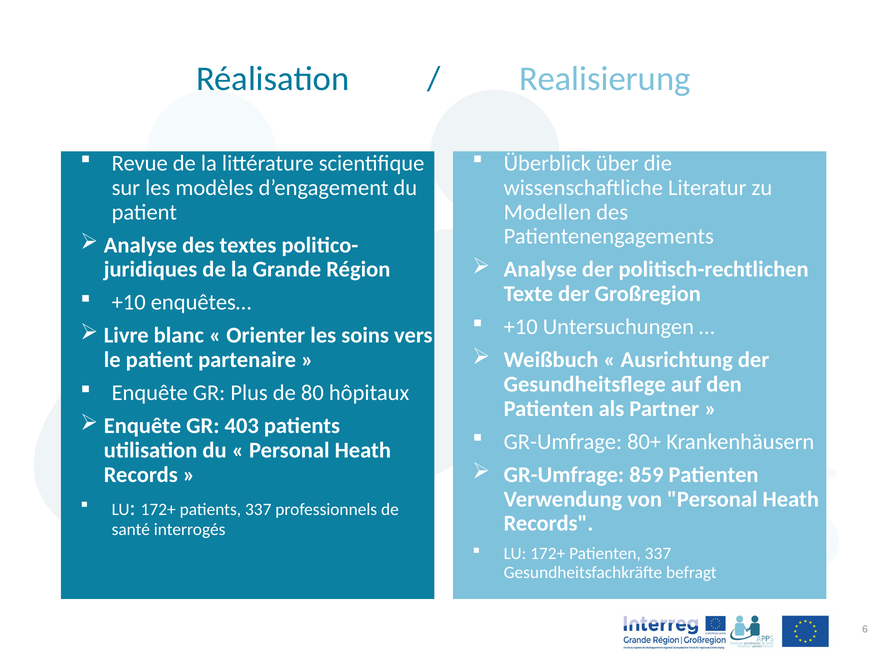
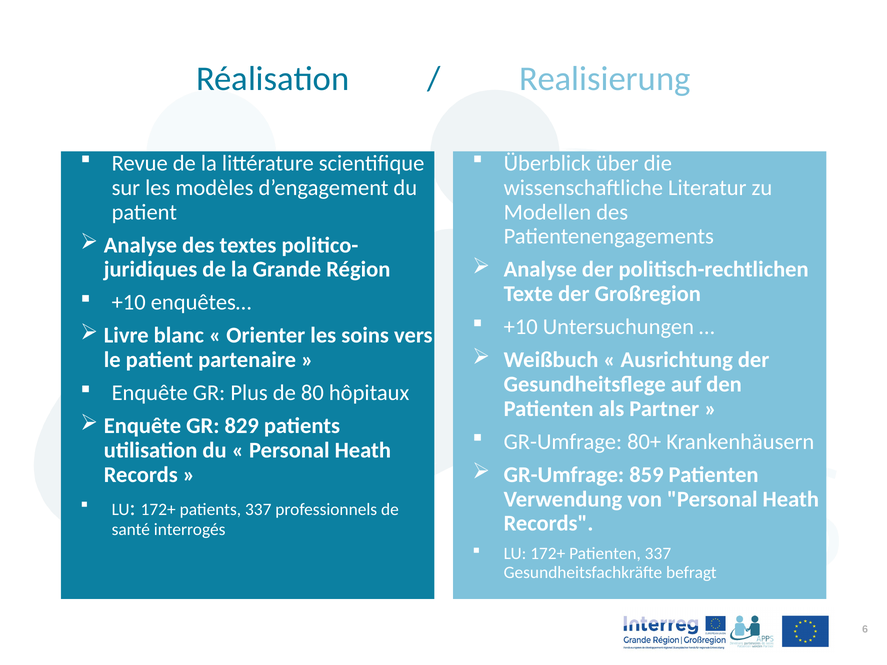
403: 403 -> 829
